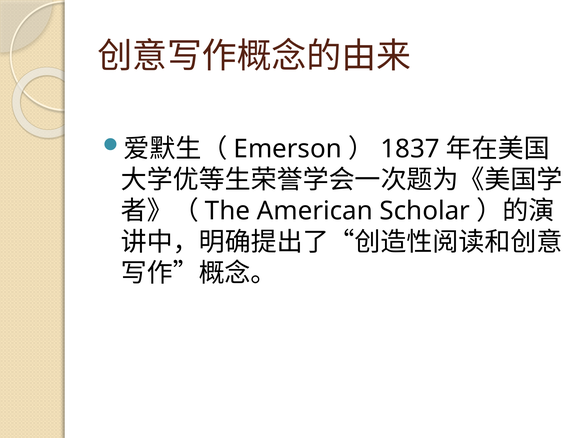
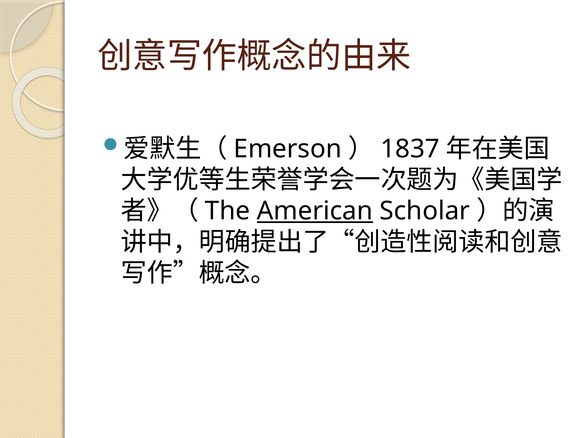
American underline: none -> present
